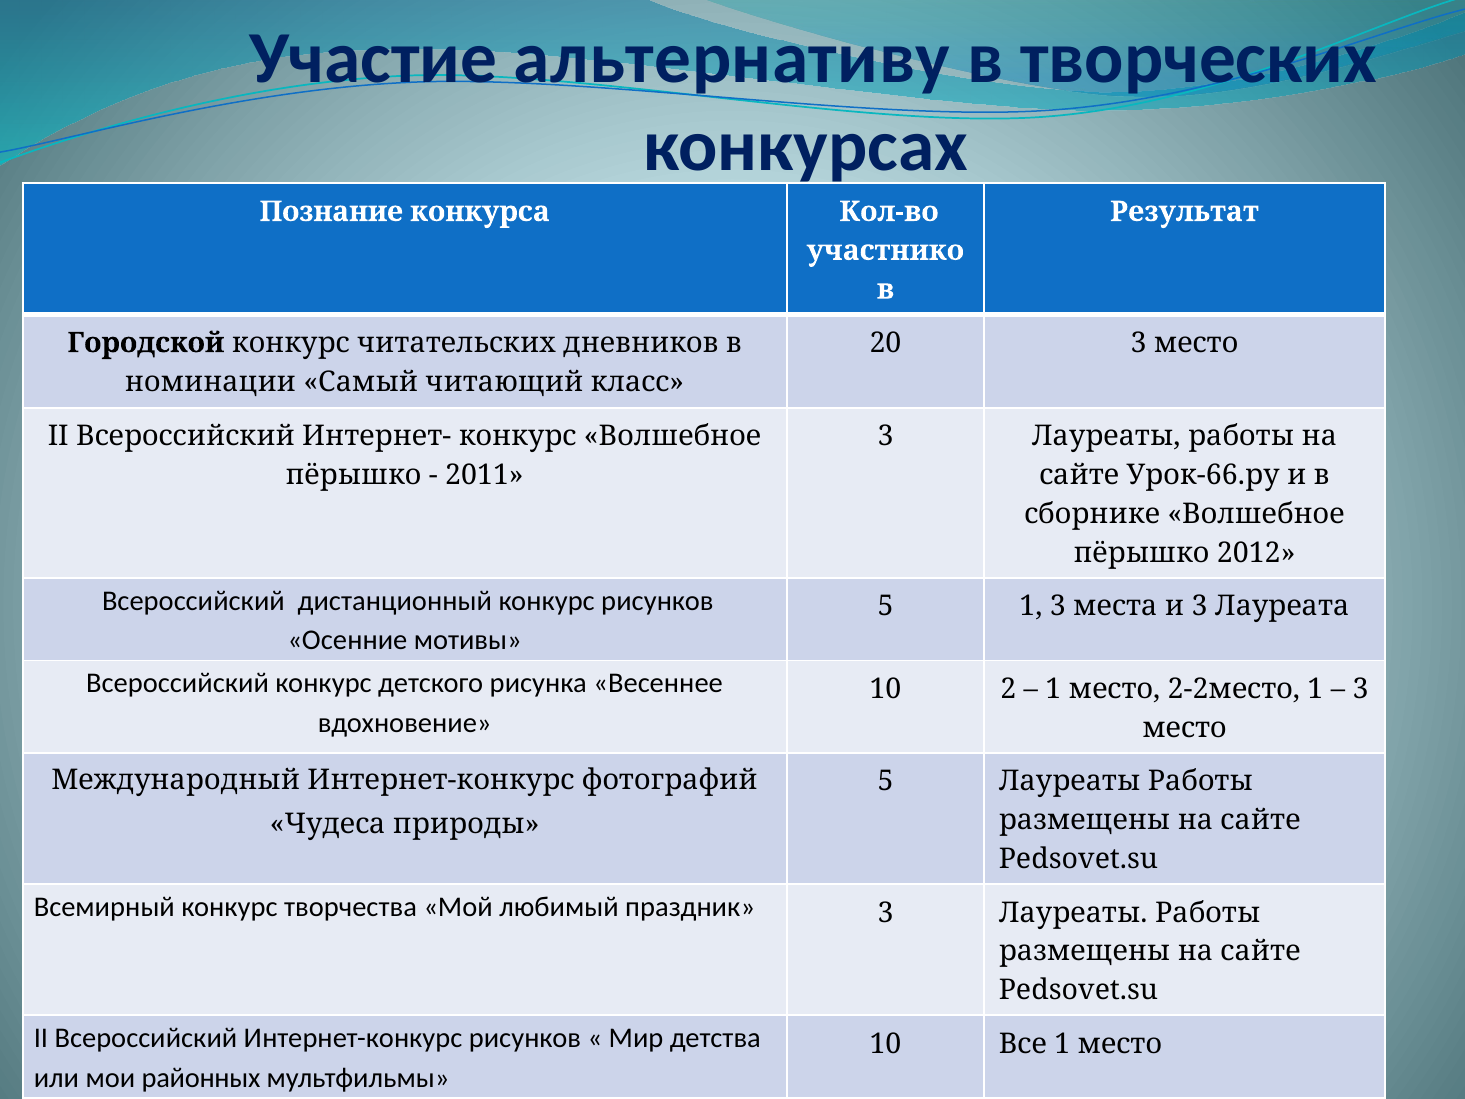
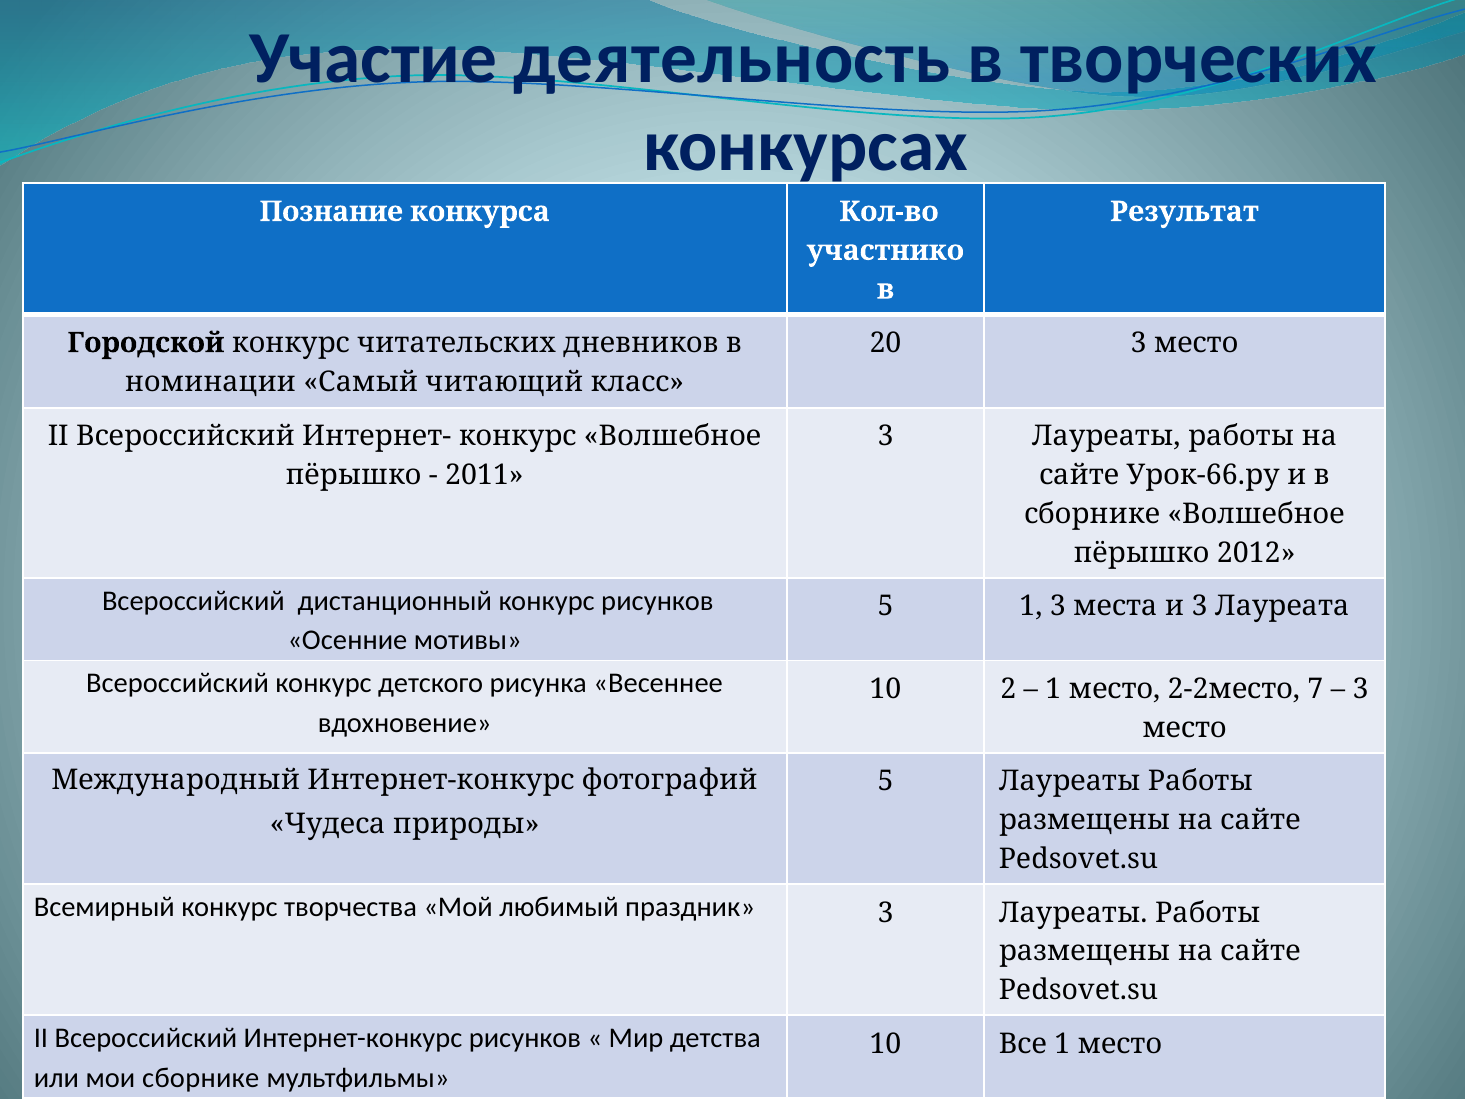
альтернативу: альтернативу -> деятельность
2-2место 1: 1 -> 7
мои районных: районных -> сборнике
